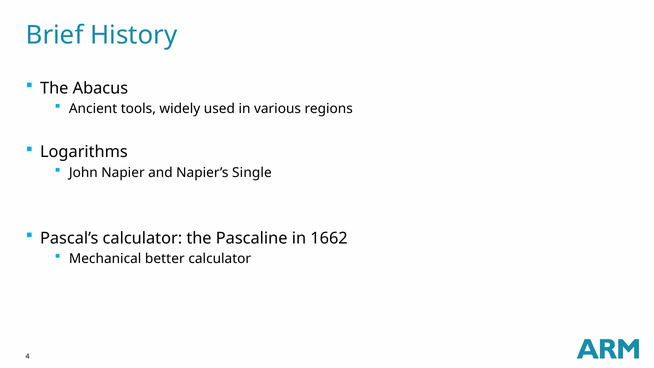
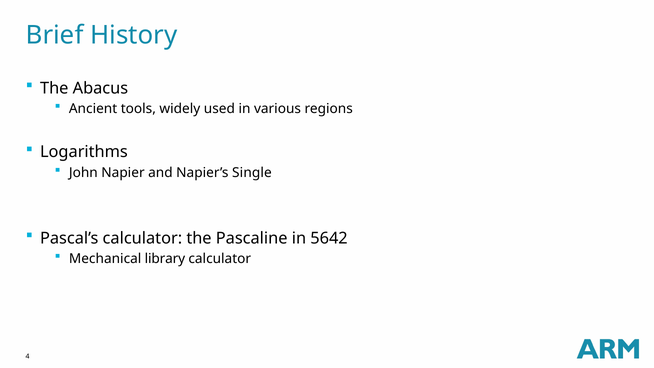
1662: 1662 -> 5642
better: better -> library
